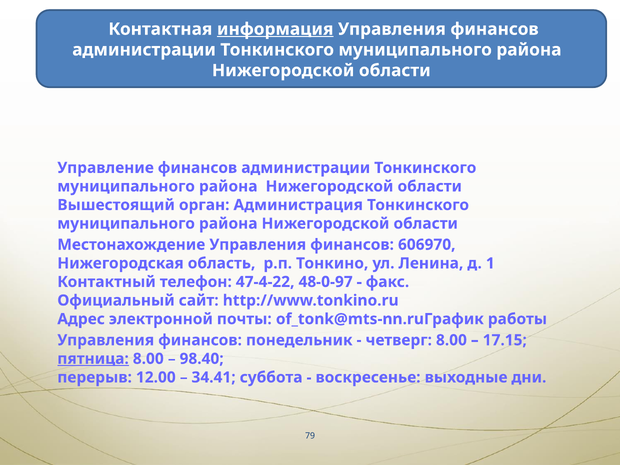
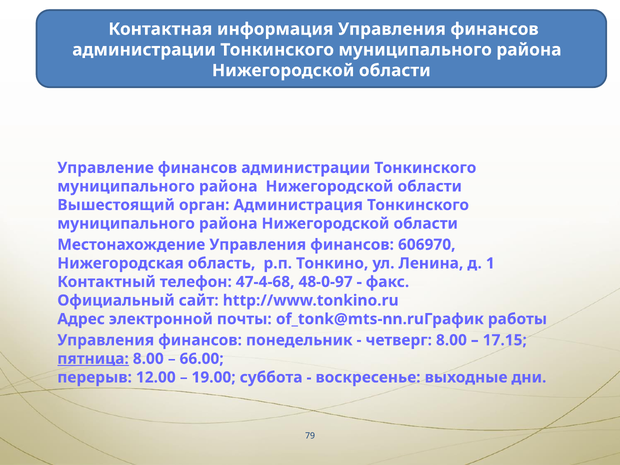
информация underline: present -> none
47-4-22: 47-4-22 -> 47-4-68
98.40: 98.40 -> 66.00
34.41: 34.41 -> 19.00
